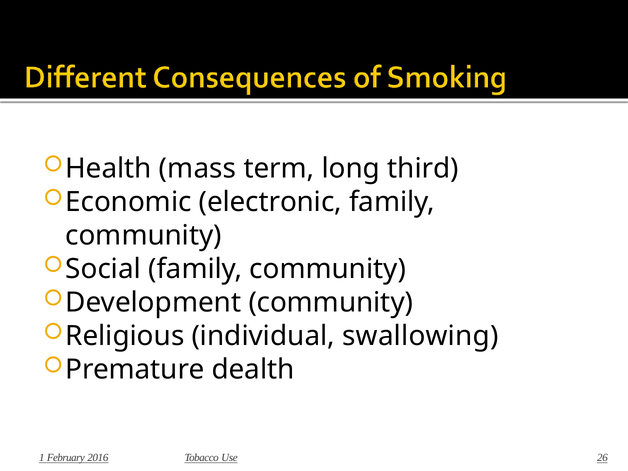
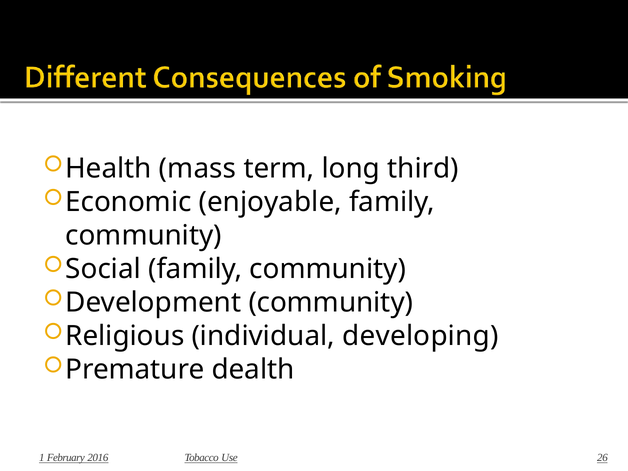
electronic: electronic -> enjoyable
swallowing: swallowing -> developing
